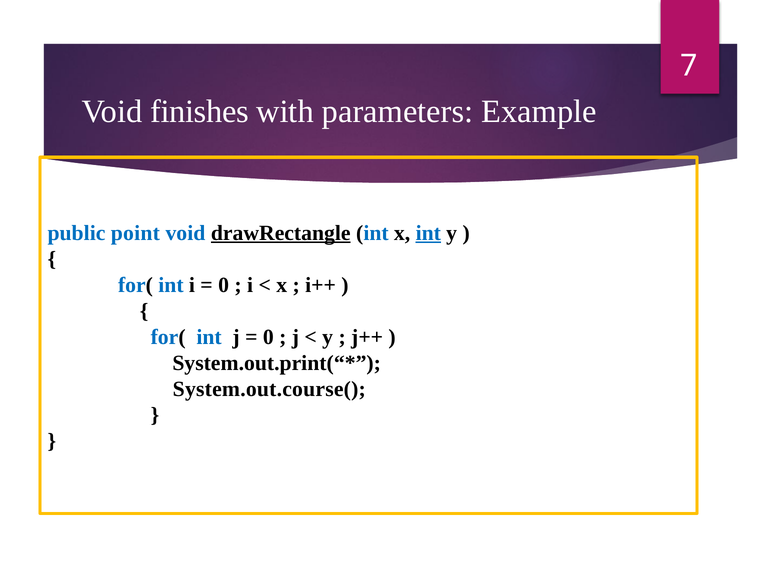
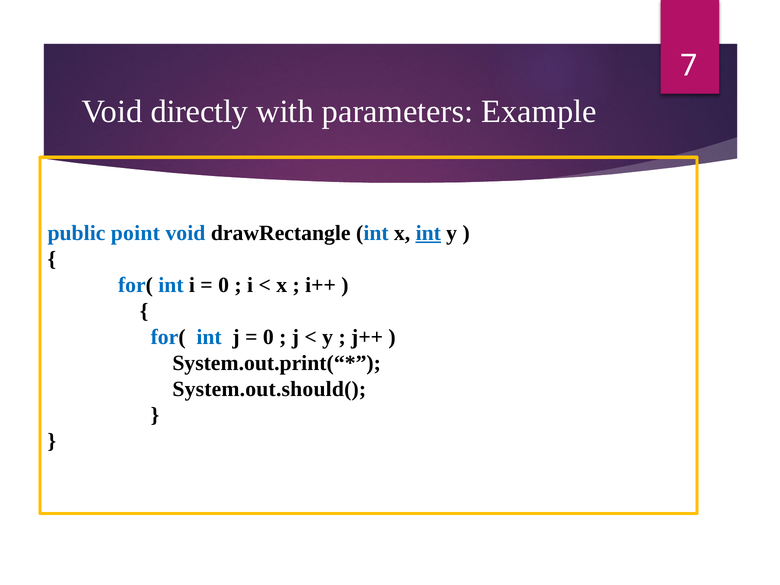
finishes: finishes -> directly
drawRectangle underline: present -> none
System.out.course(: System.out.course( -> System.out.should(
